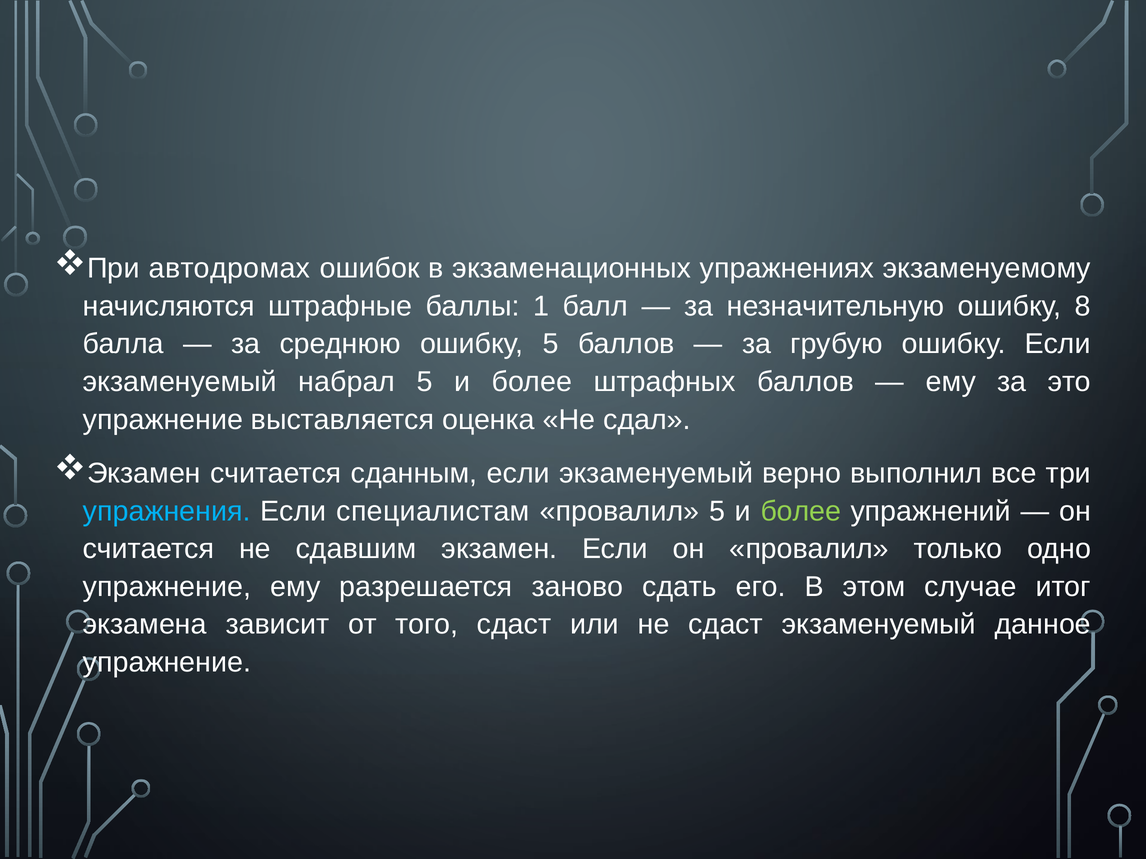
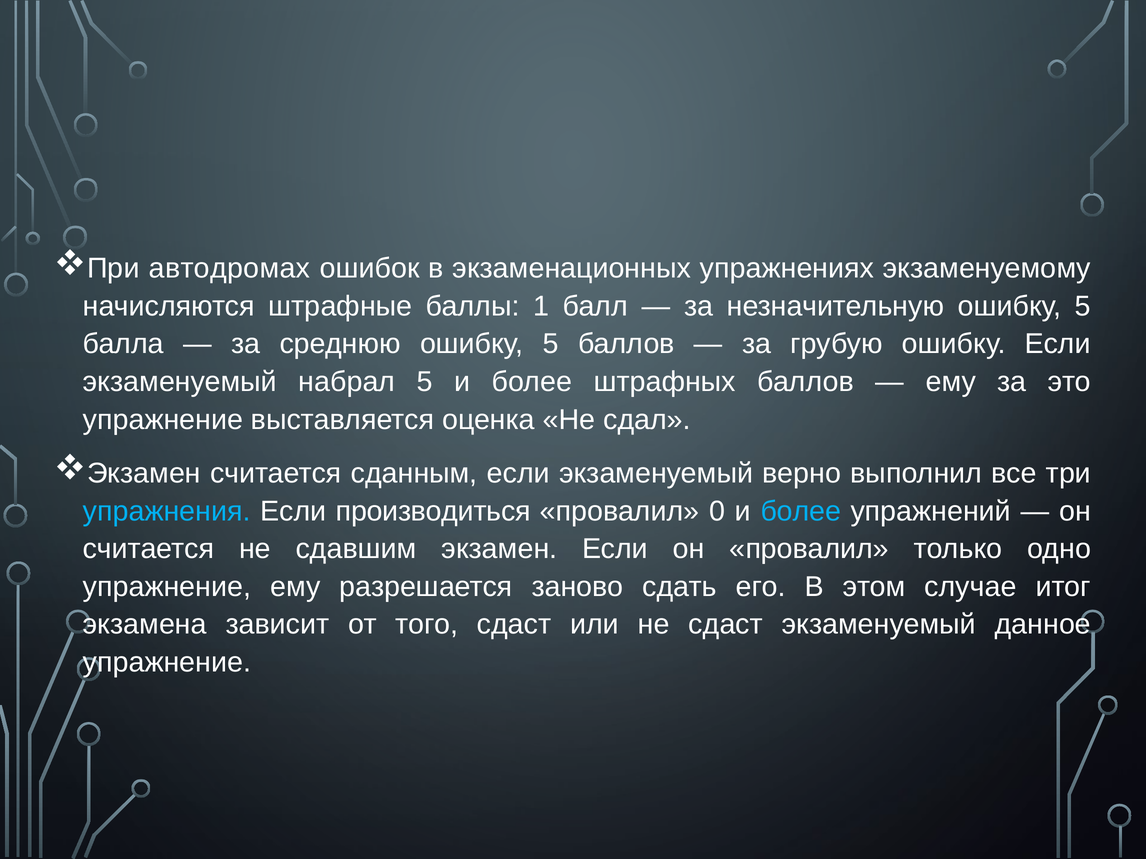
незначительную ошибку 8: 8 -> 5
специалистам: специалистам -> производиться
провалил 5: 5 -> 0
более at (801, 511) colour: light green -> light blue
